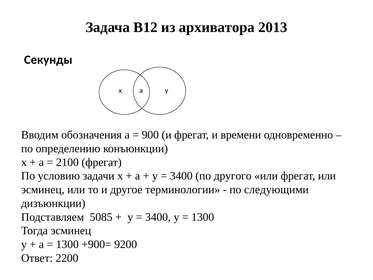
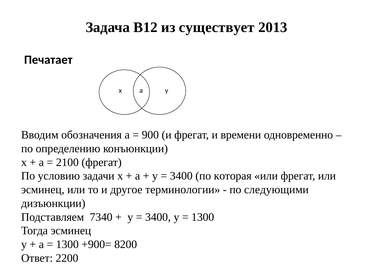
архиватора: архиватора -> существует
Секунды: Секунды -> Печатает
другого: другого -> которая
5085: 5085 -> 7340
9200: 9200 -> 8200
